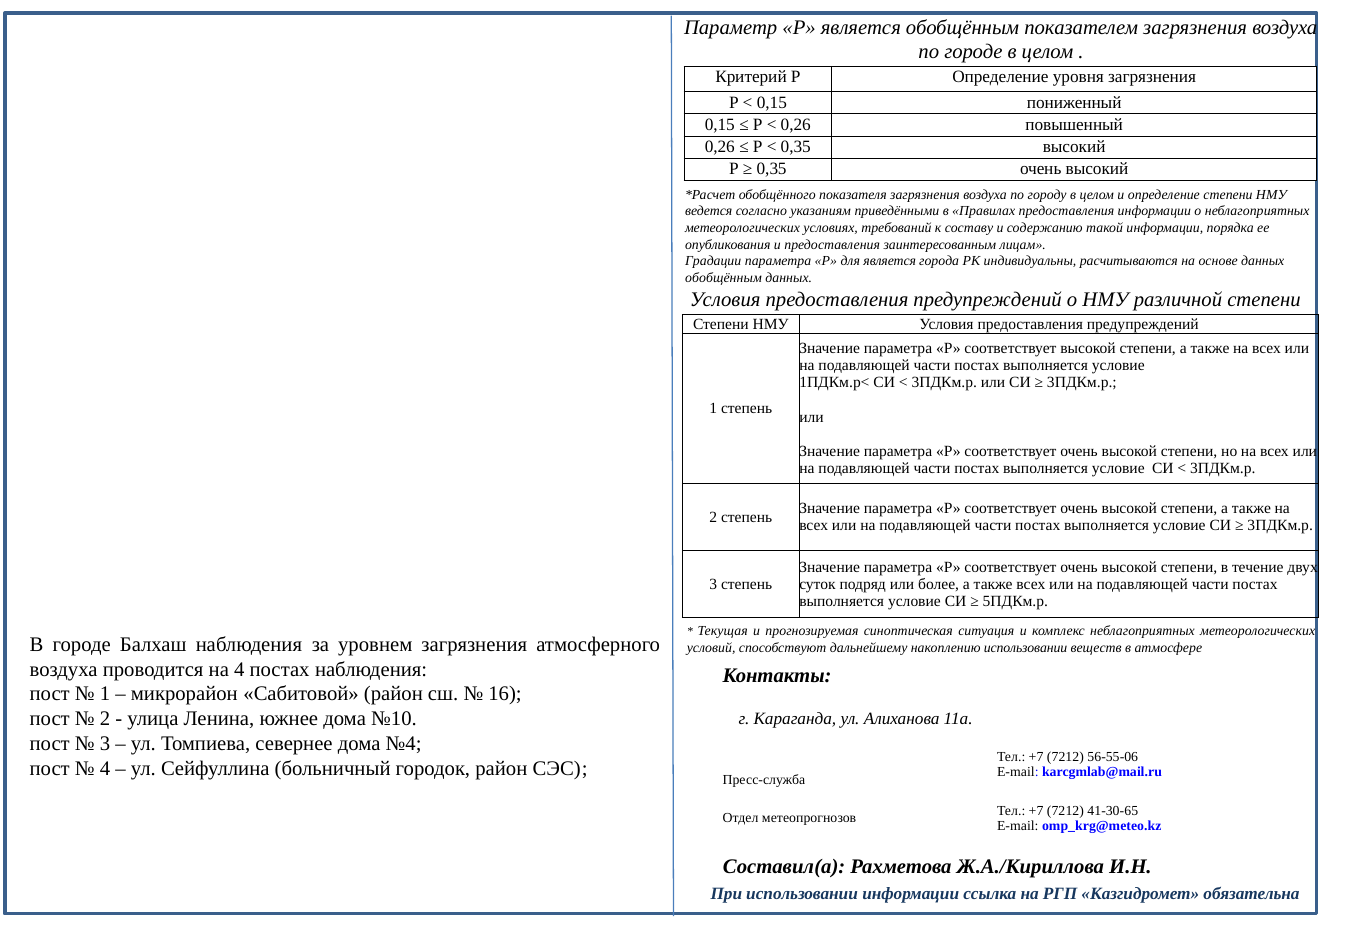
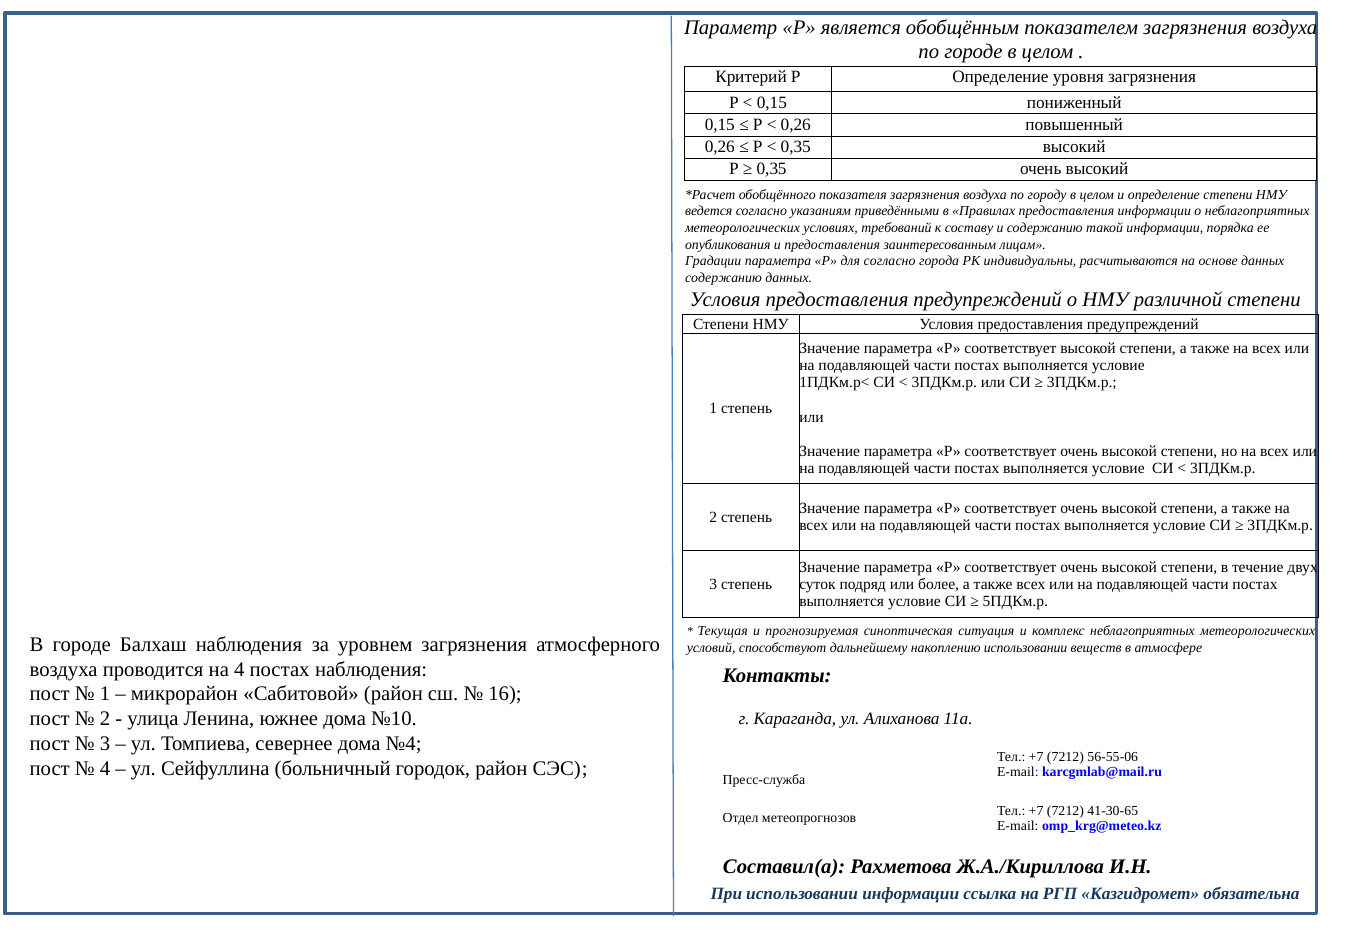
для является: является -> согласно
обобщённым at (723, 278): обобщённым -> содержанию
